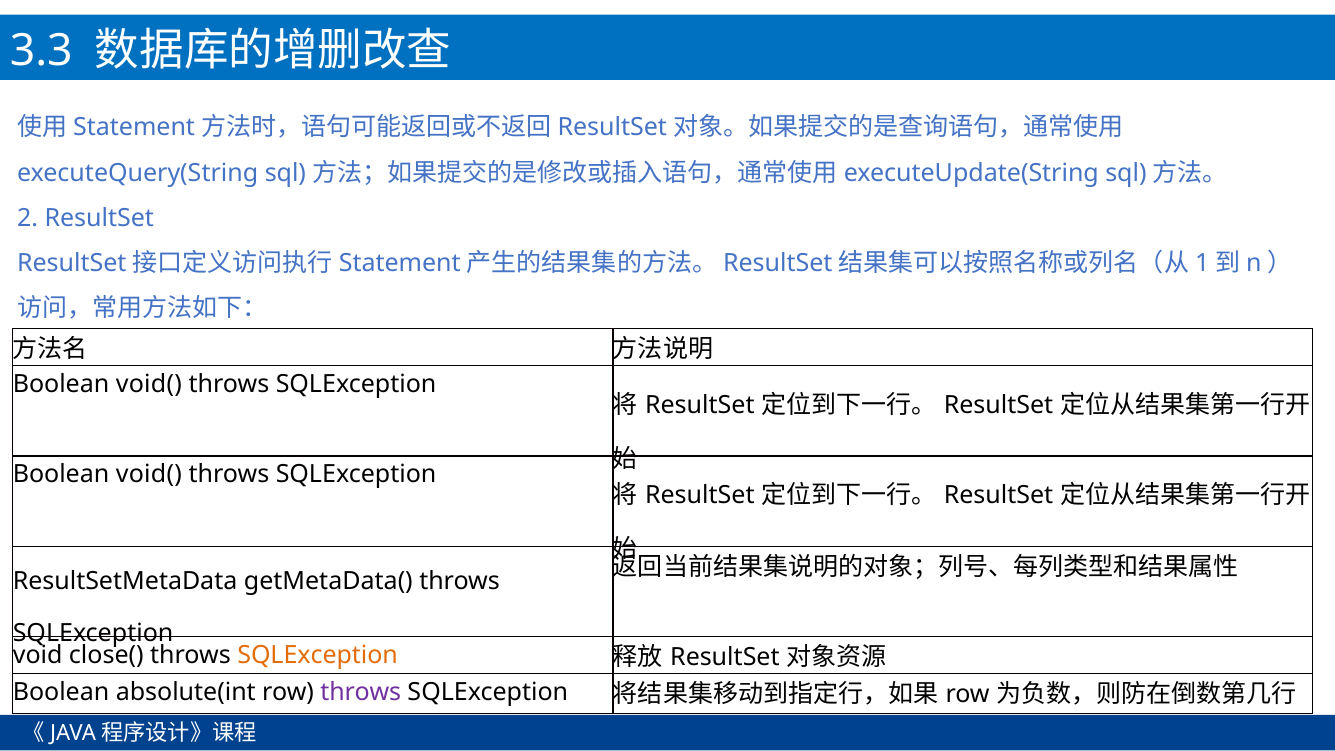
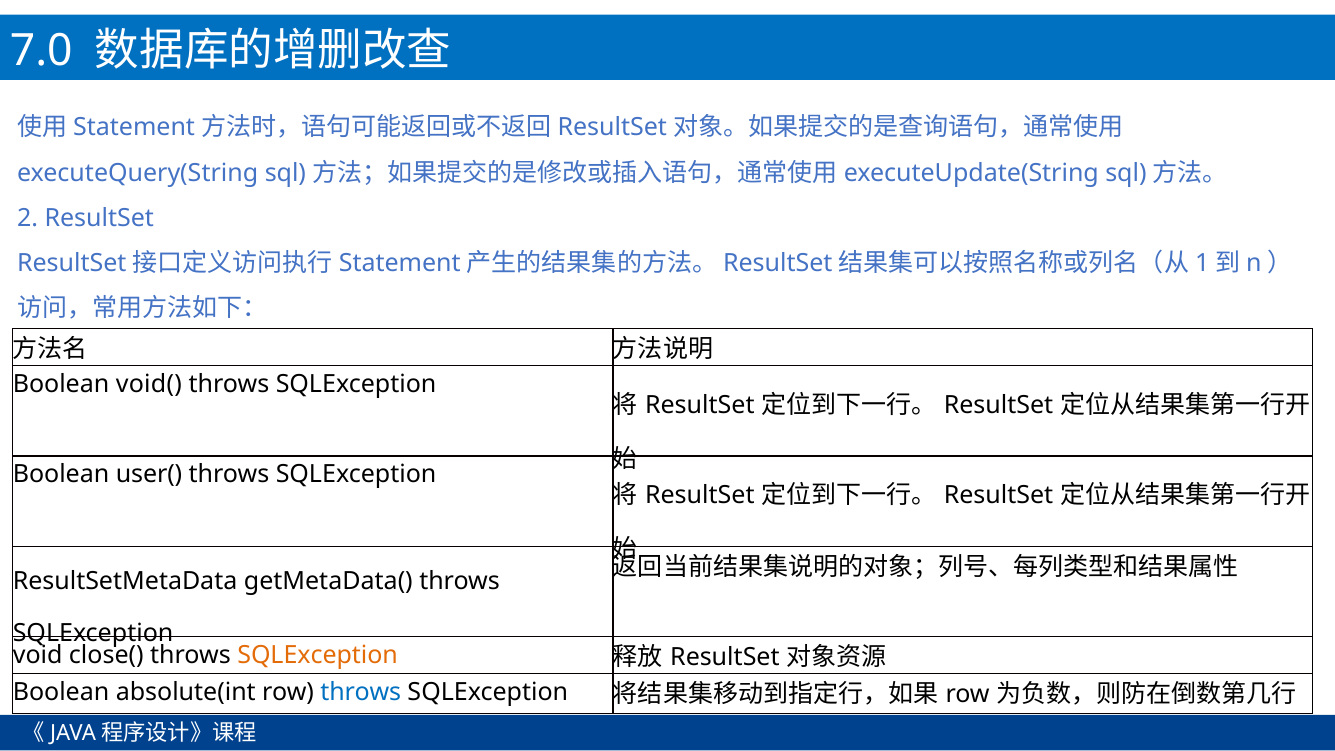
3.3: 3.3 -> 7.0
void( at (149, 474): void( -> user(
throws at (361, 692) colour: purple -> blue
